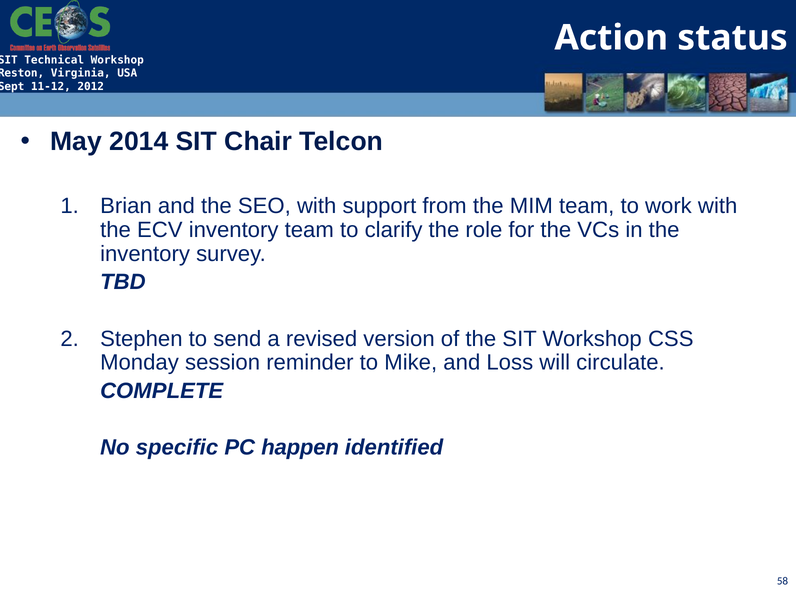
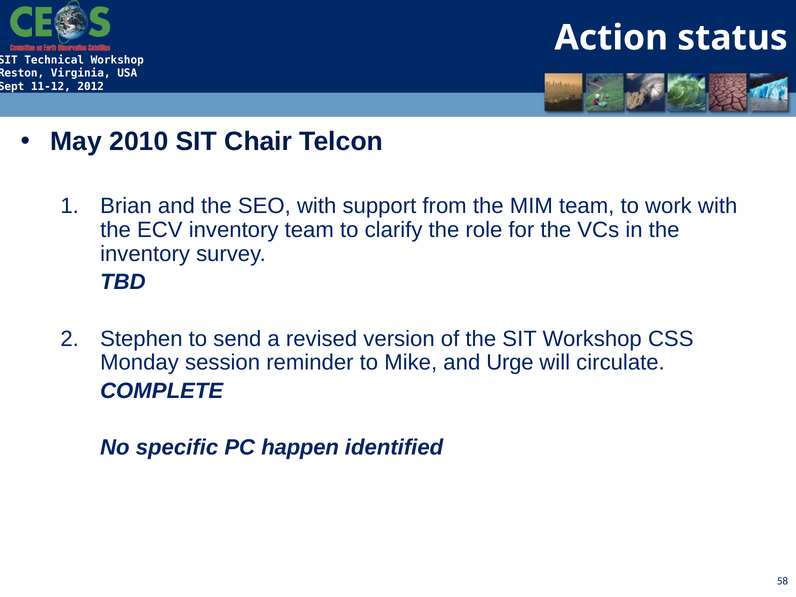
2014: 2014 -> 2010
Loss: Loss -> Urge
